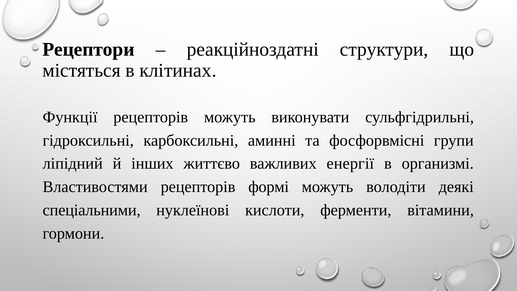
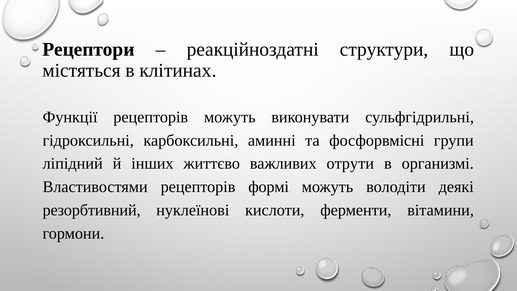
енергії: енергії -> отрути
спеціальними: спеціальними -> резорбтивний
